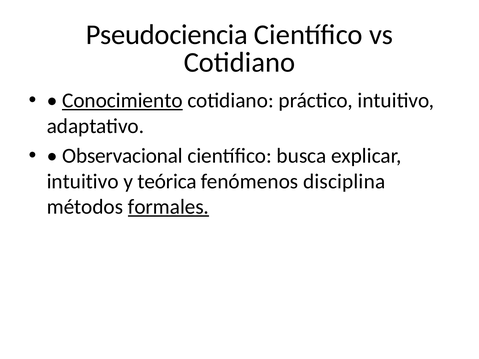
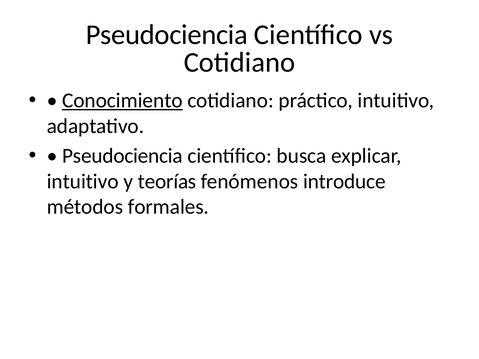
Observacional at (122, 156): Observacional -> Pseudociencia
teórica: teórica -> teorías
disciplina: disciplina -> introduce
formales underline: present -> none
